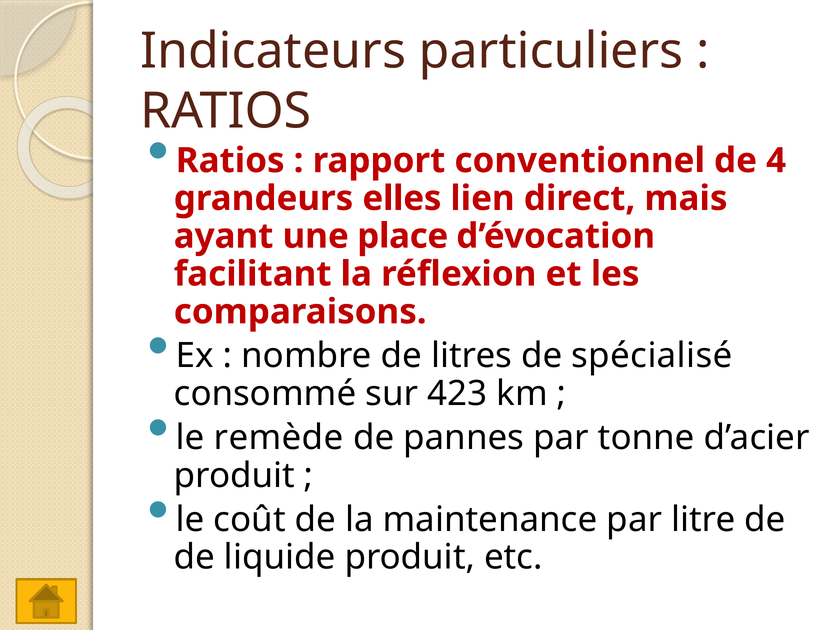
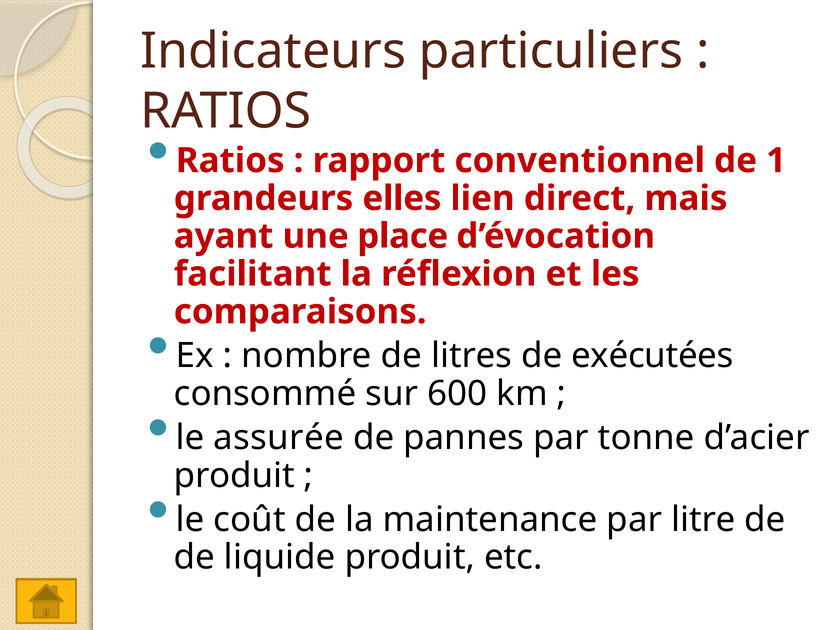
4: 4 -> 1
spécialisé: spécialisé -> exécutées
423: 423 -> 600
remède: remède -> assurée
